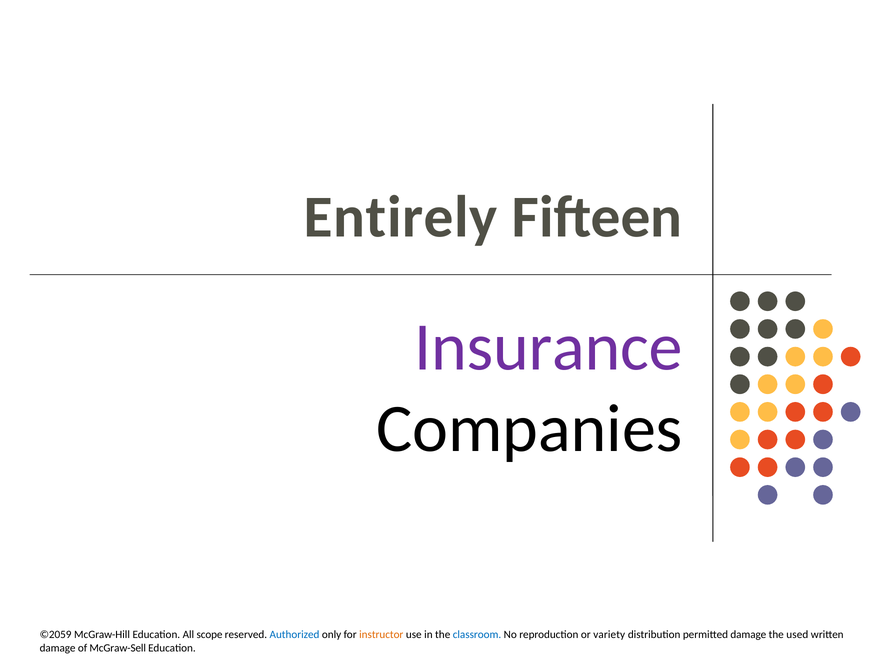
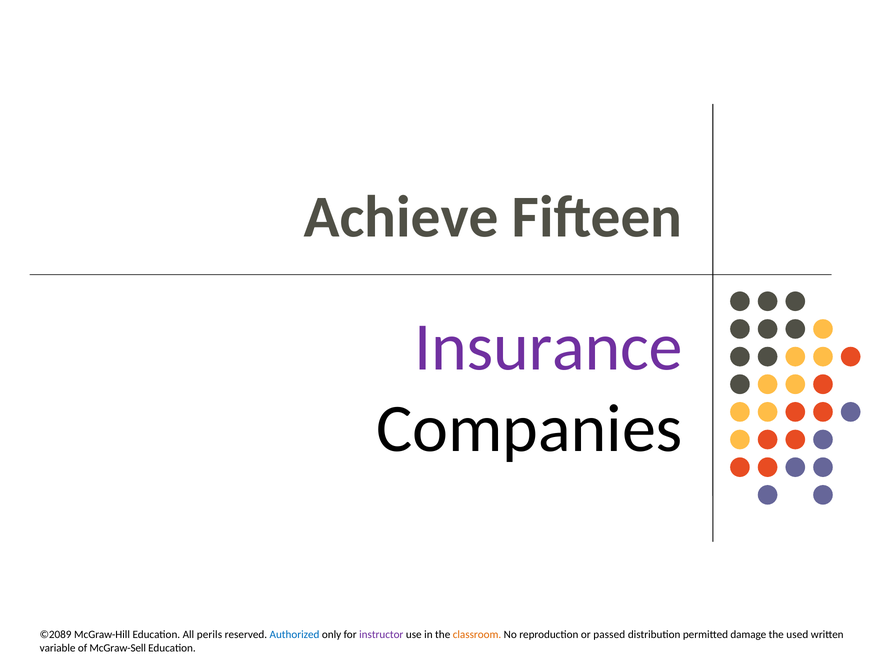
Entirely: Entirely -> Achieve
©2059: ©2059 -> ©2089
scope: scope -> perils
instructor colour: orange -> purple
classroom colour: blue -> orange
variety: variety -> passed
damage at (58, 648): damage -> variable
